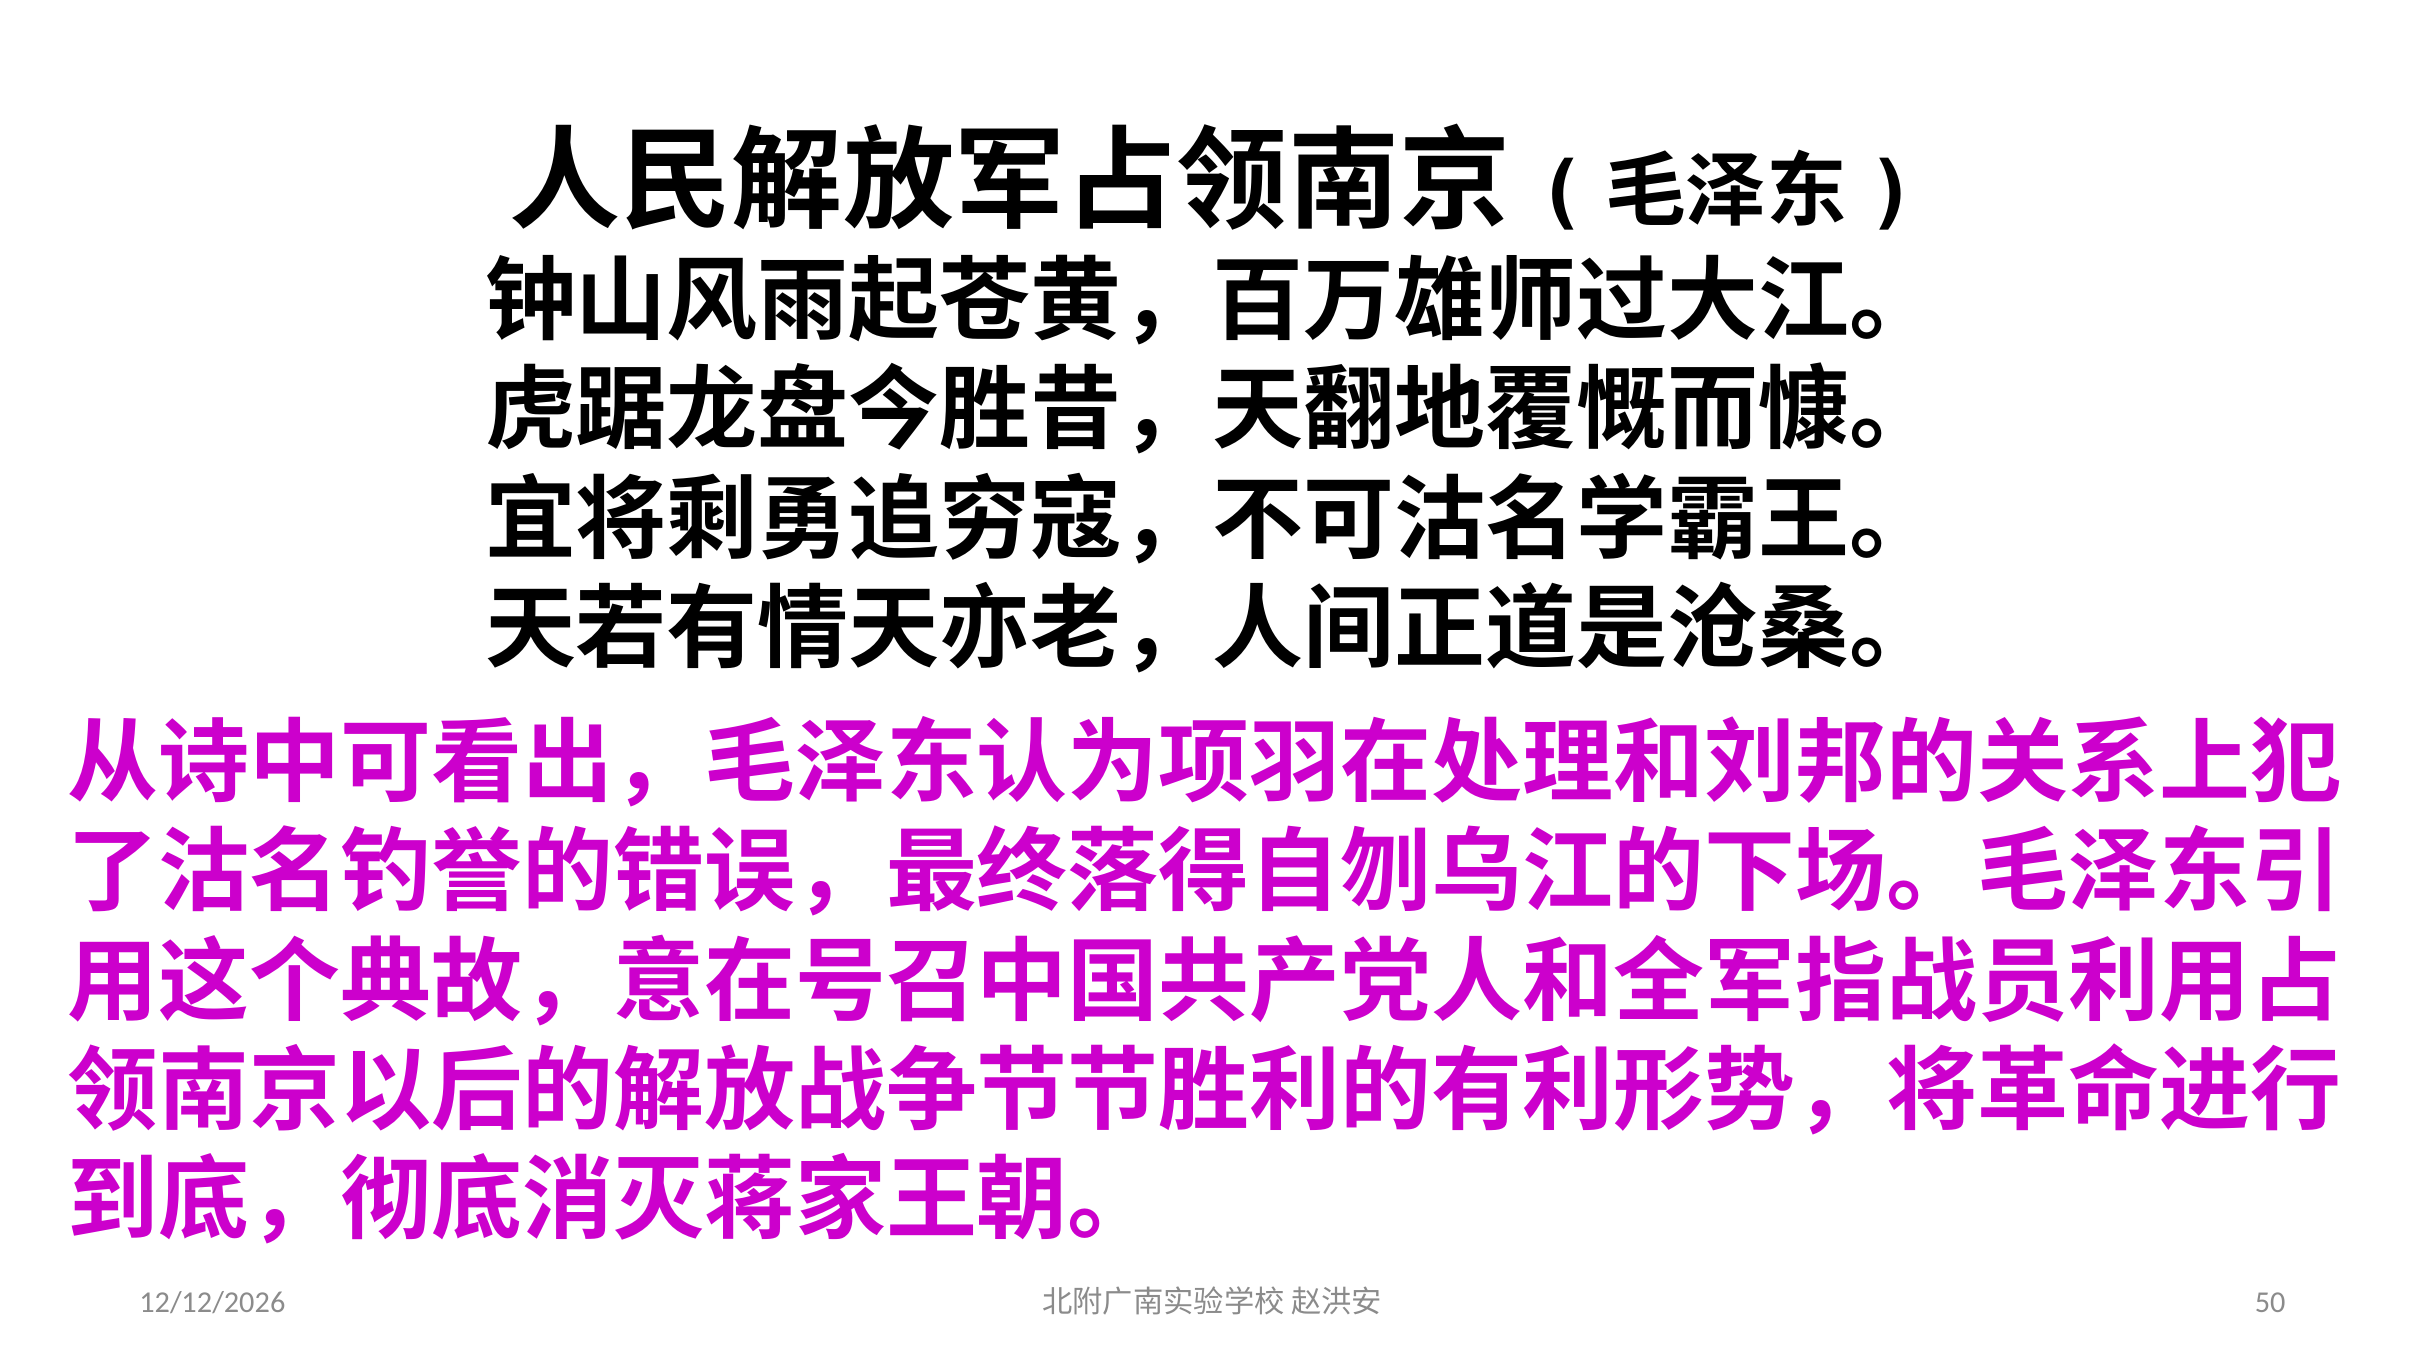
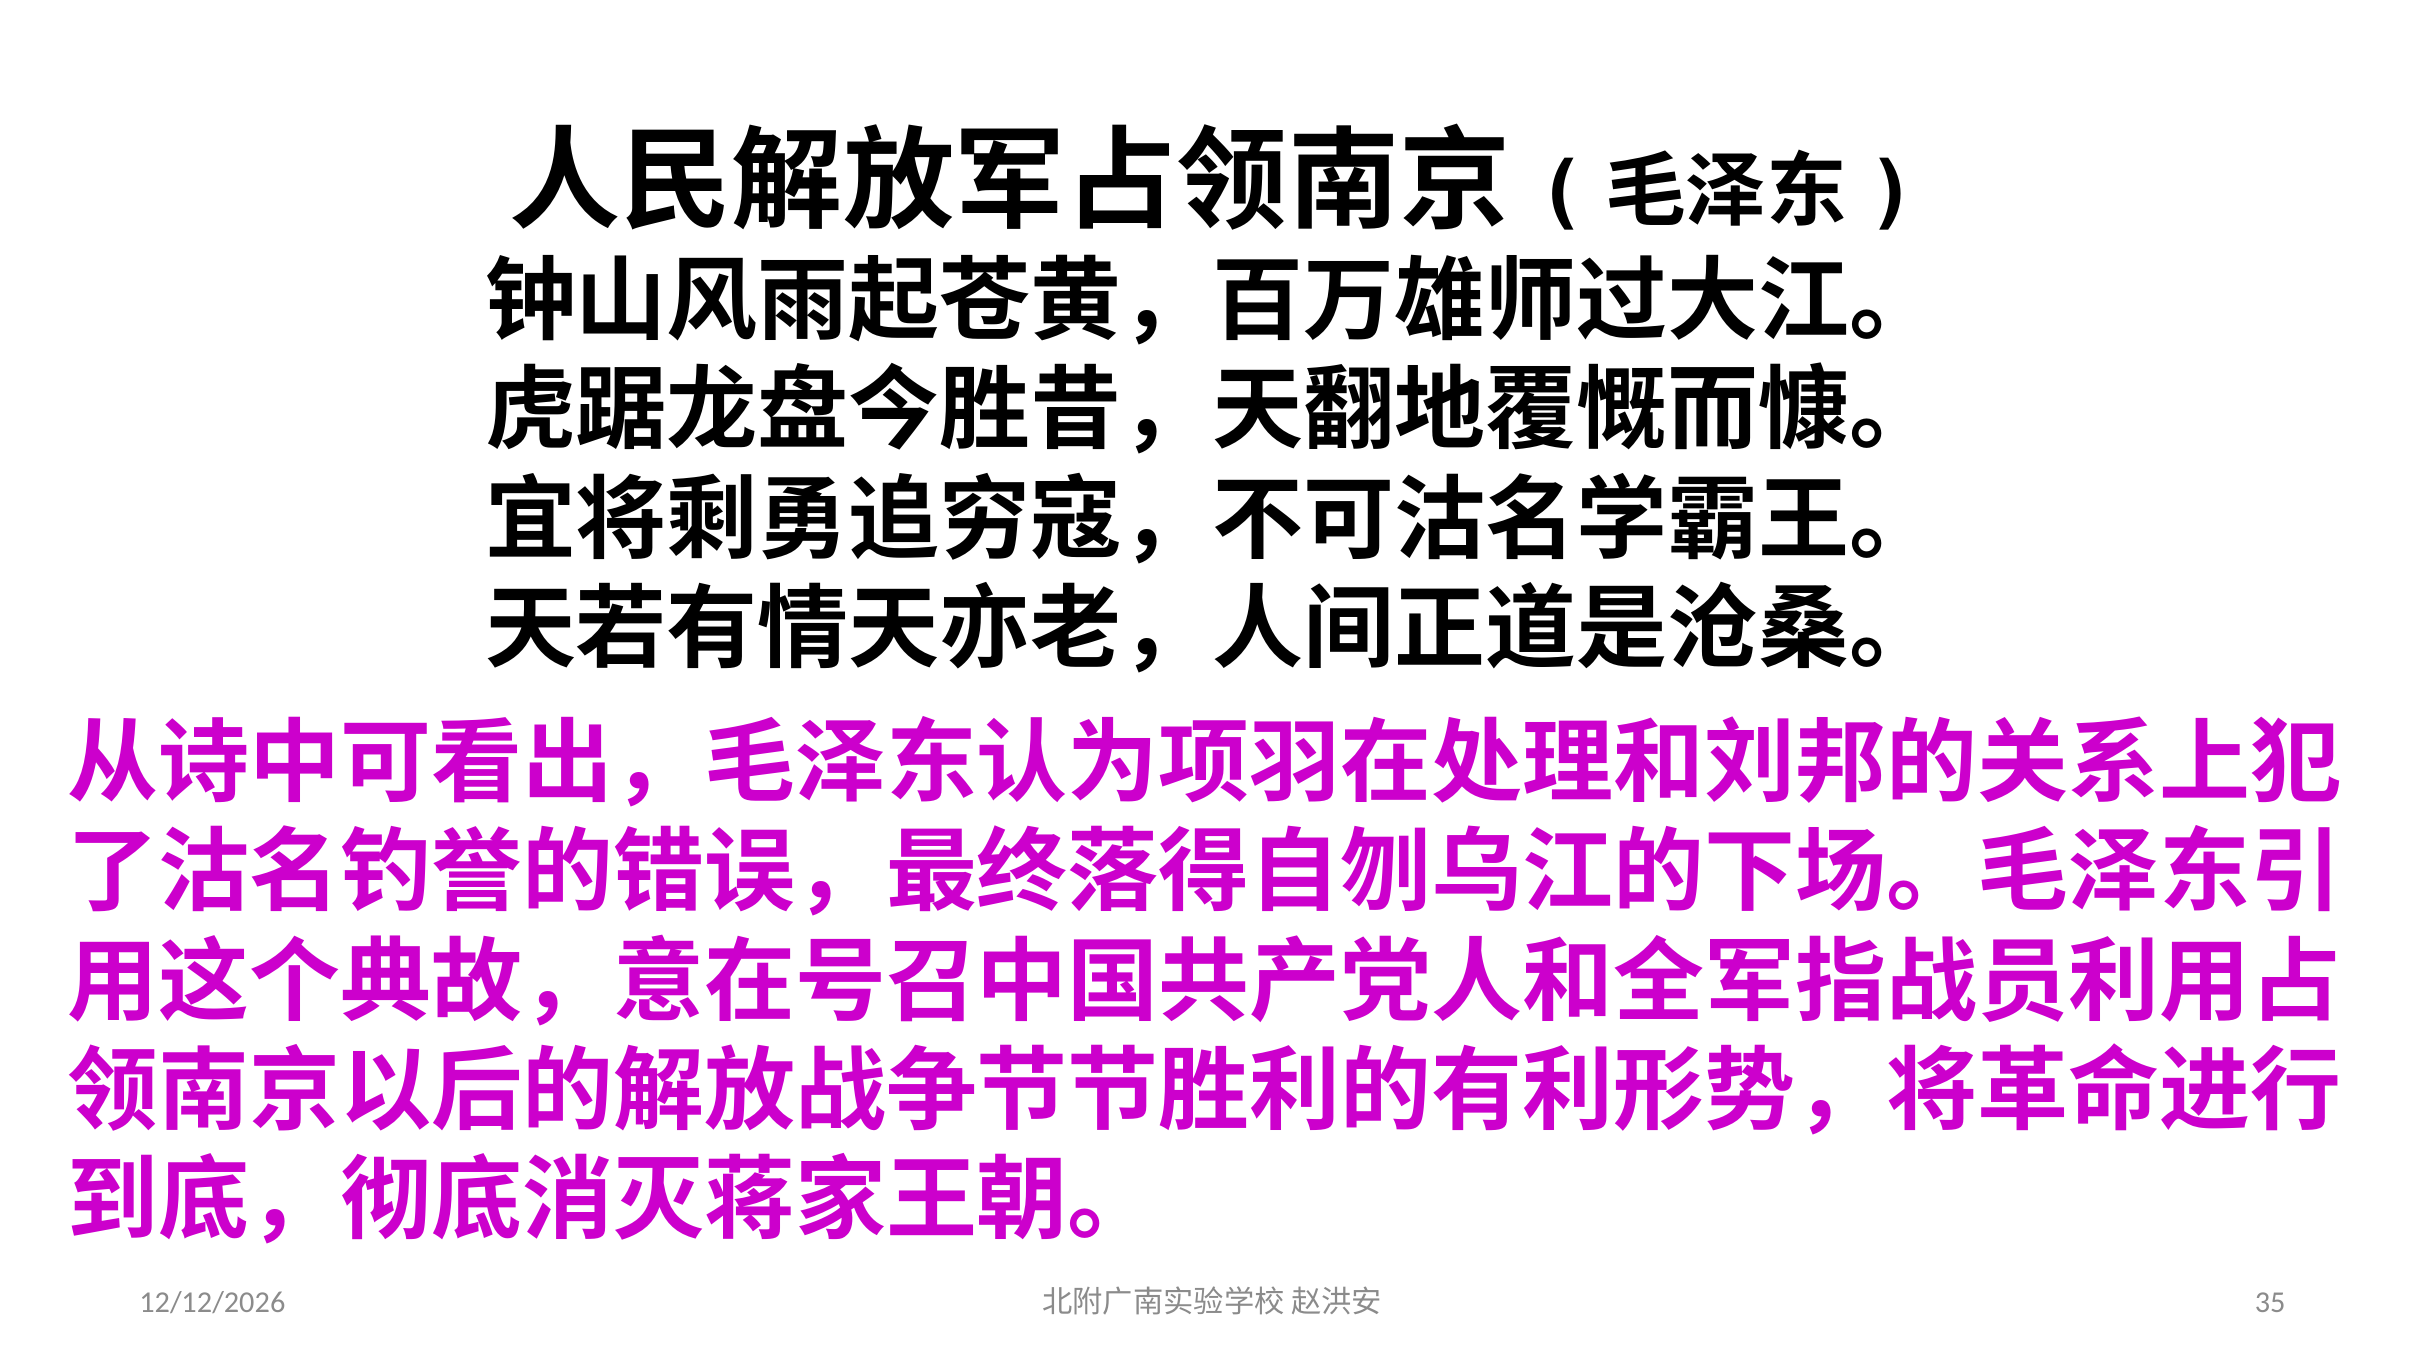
50: 50 -> 35
